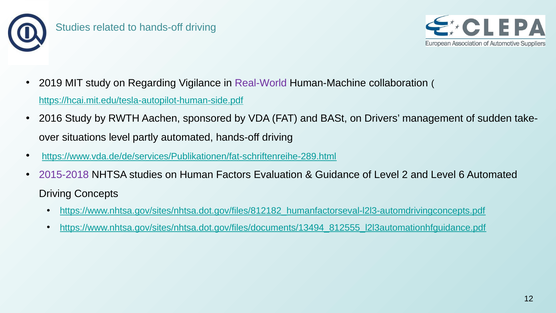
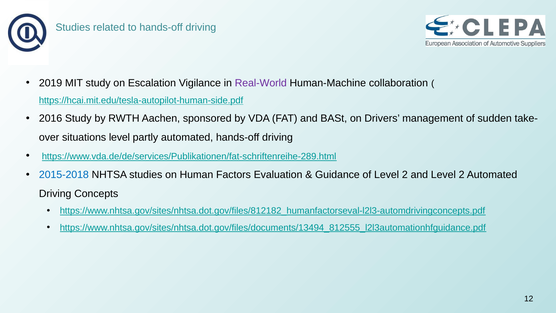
Regarding: Regarding -> Escalation
2015-2018 colour: purple -> blue
and Level 6: 6 -> 2
